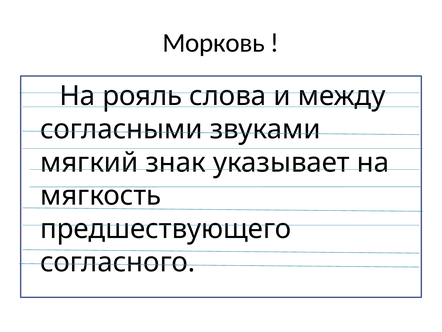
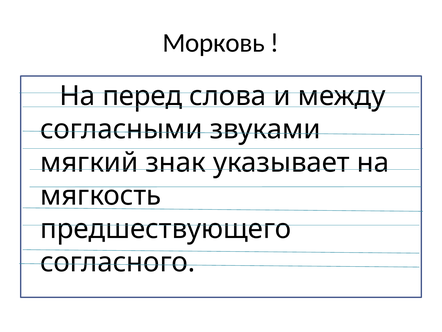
рояль: рояль -> перед
